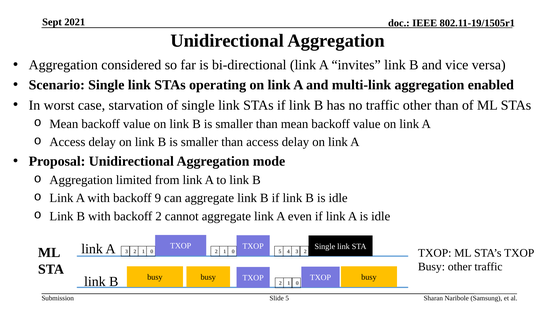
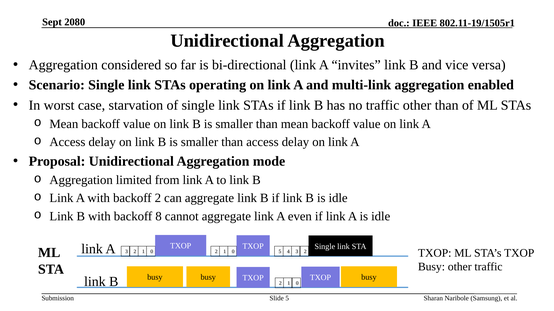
2021: 2021 -> 2080
backoff 9: 9 -> 2
backoff 2: 2 -> 8
